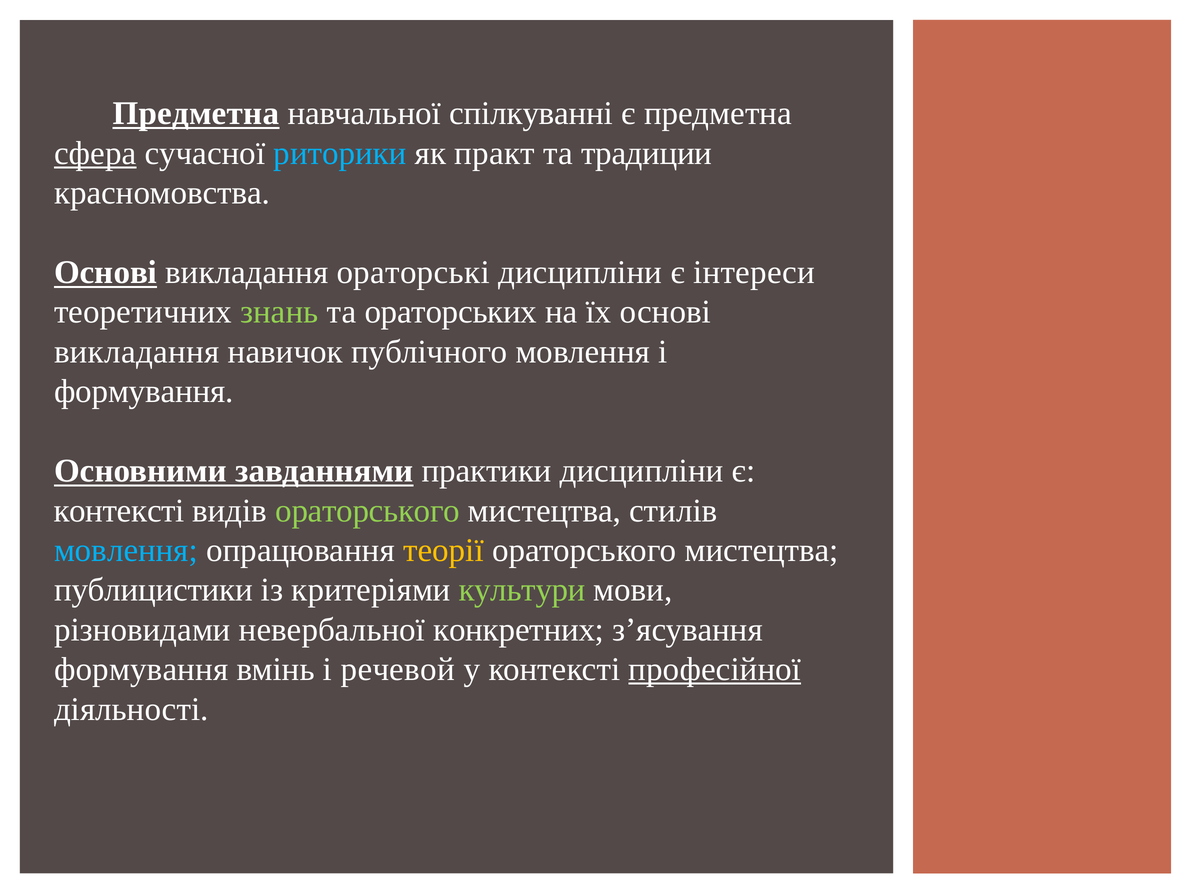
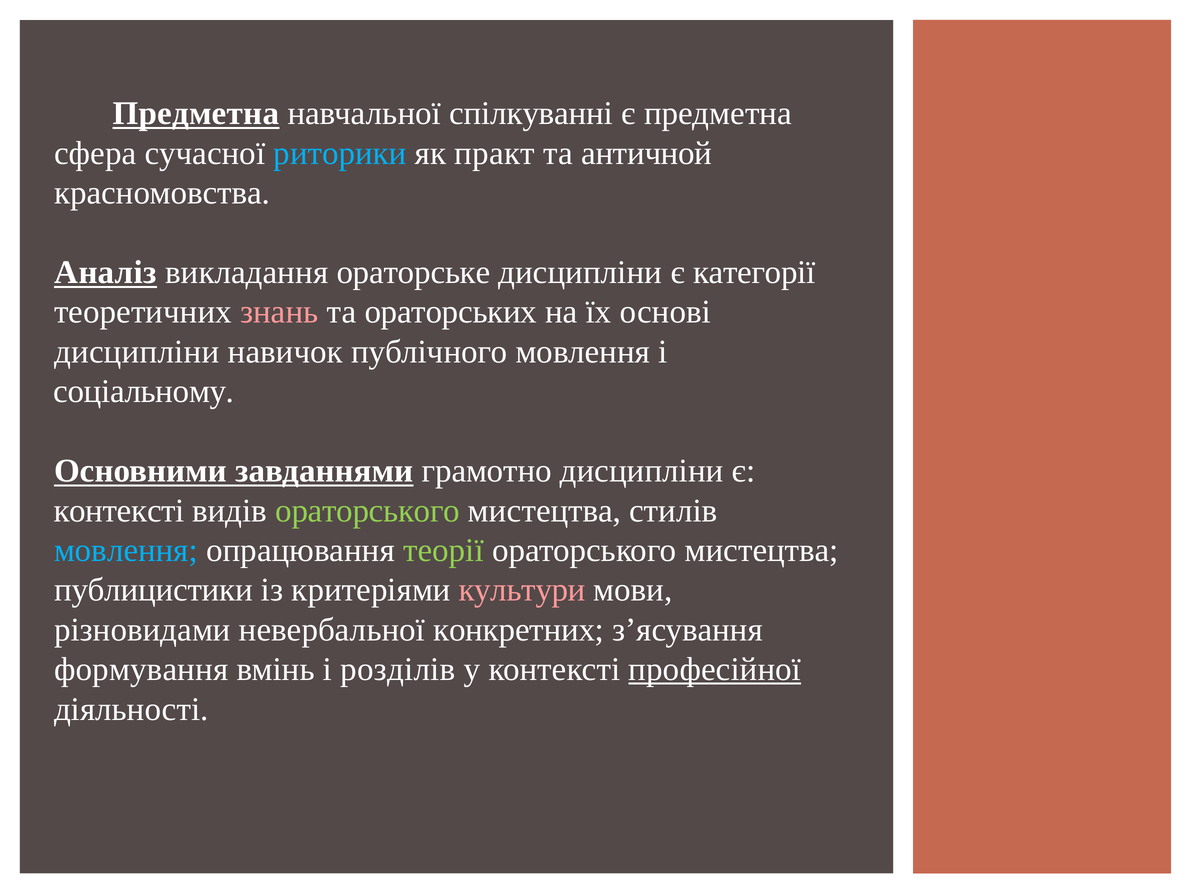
сфера underline: present -> none
традиции: традиции -> античной
Основі at (106, 272): Основі -> Аналіз
ораторські: ораторські -> ораторське
інтереси: інтереси -> категорії
знань colour: light green -> pink
викладання at (137, 352): викладання -> дисципліни
формування at (144, 392): формування -> соціальному
практики: практики -> грамотно
теорії colour: yellow -> light green
культури colour: light green -> pink
речевой: речевой -> розділів
